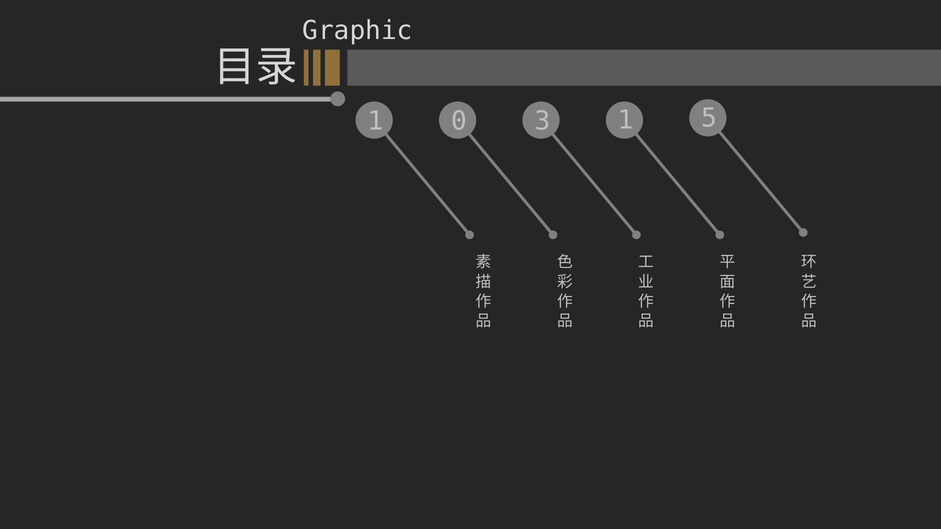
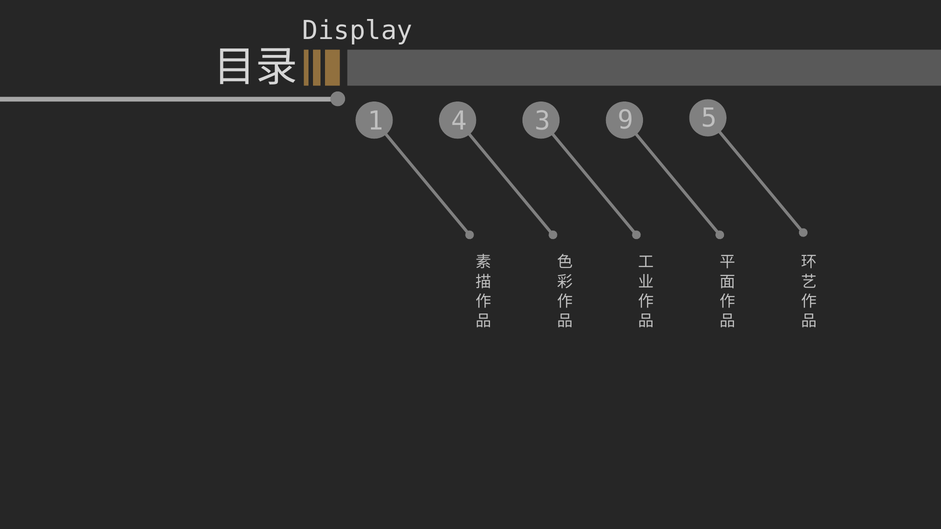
Graphic: Graphic -> Display
0: 0 -> 4
3 1: 1 -> 9
